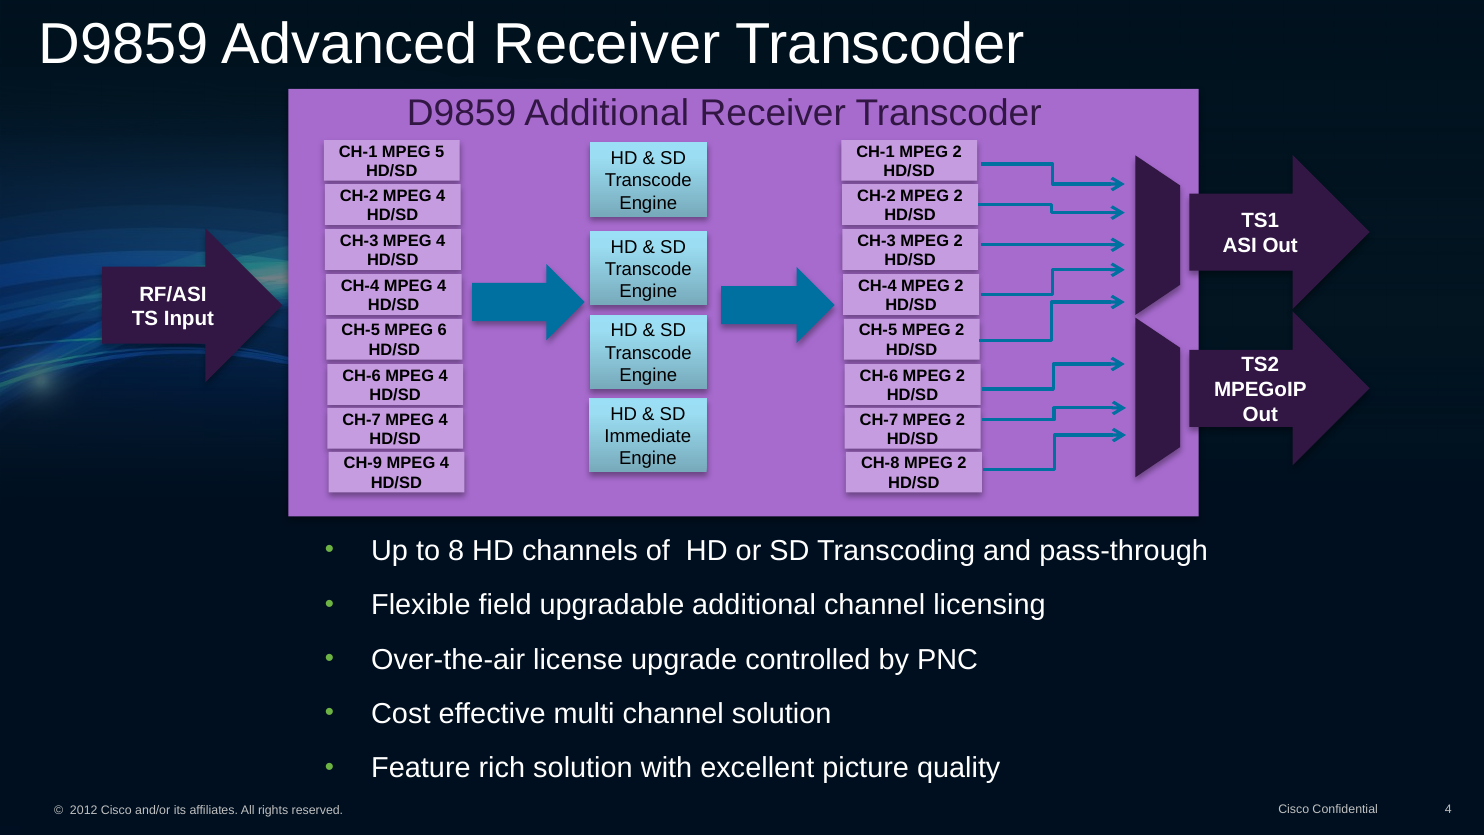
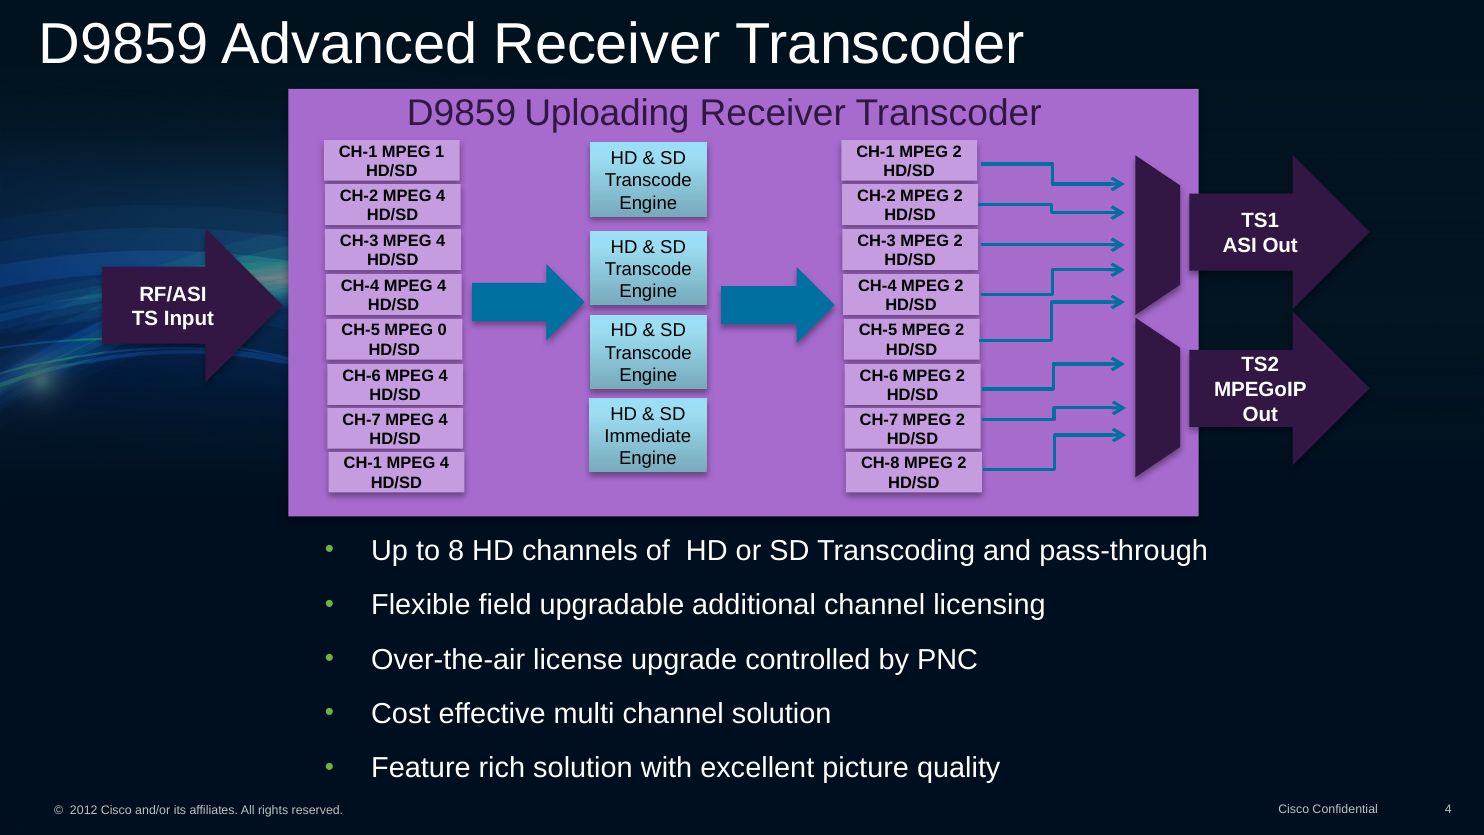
D9859 Additional: Additional -> Uploading
5: 5 -> 1
6: 6 -> 0
CH-9 at (363, 463): CH-9 -> CH-1
